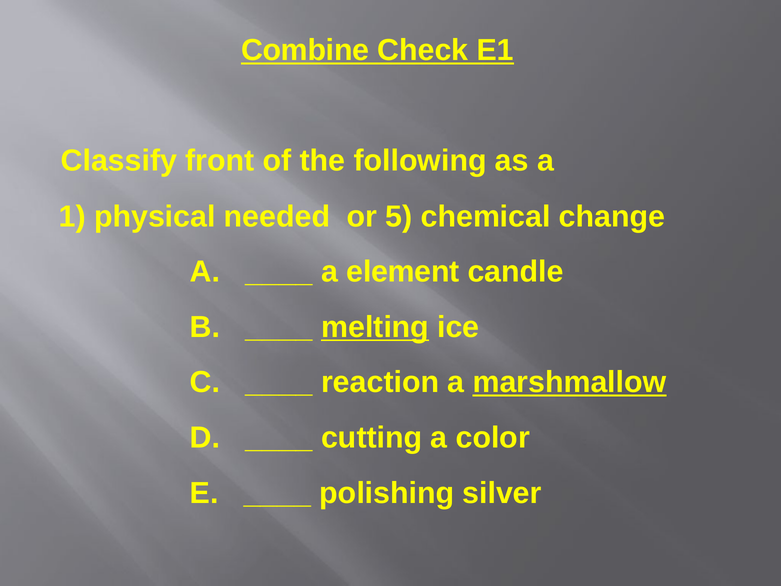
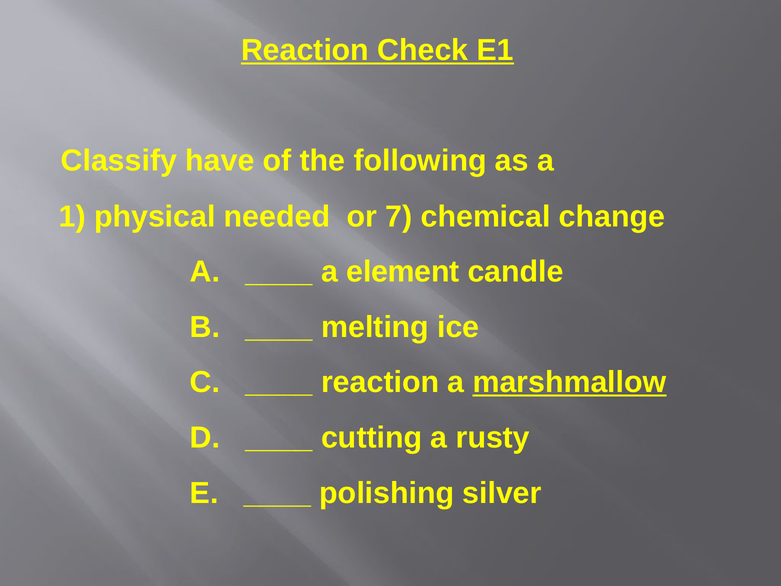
Combine at (305, 50): Combine -> Reaction
front: front -> have
5: 5 -> 7
melting underline: present -> none
color: color -> rusty
